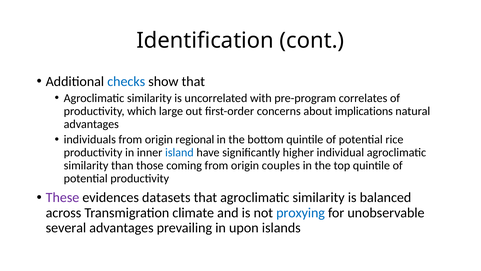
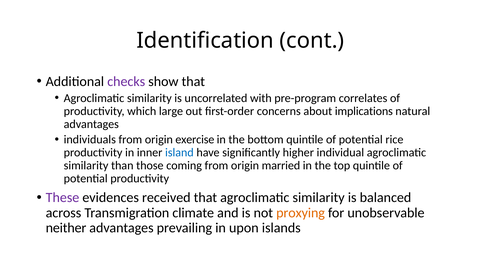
checks colour: blue -> purple
regional: regional -> exercise
couples: couples -> married
datasets: datasets -> received
proxying colour: blue -> orange
several: several -> neither
